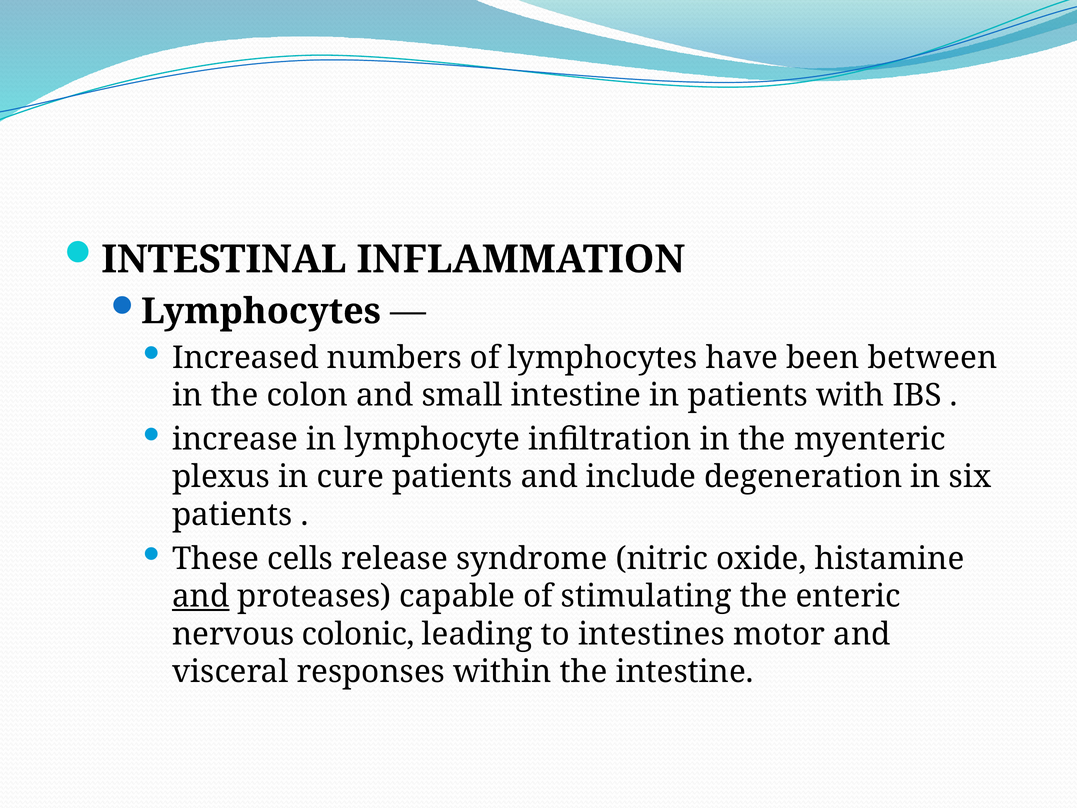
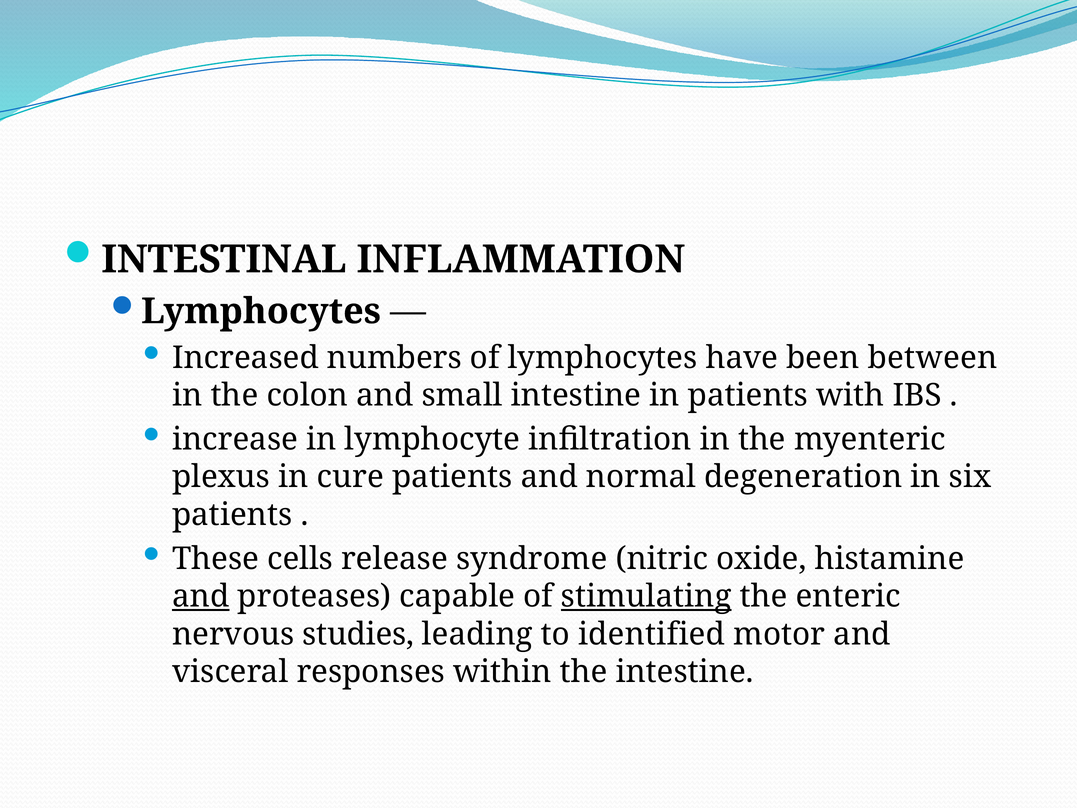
include: include -> normal
stimulating underline: none -> present
colonic: colonic -> studies
intestines: intestines -> identified
